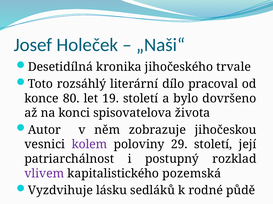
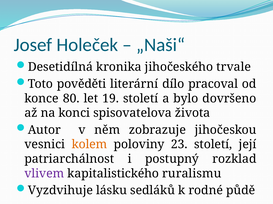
rozsáhlý: rozsáhlý -> pověděti
kolem colour: purple -> orange
29: 29 -> 23
pozemská: pozemská -> ruralismu
